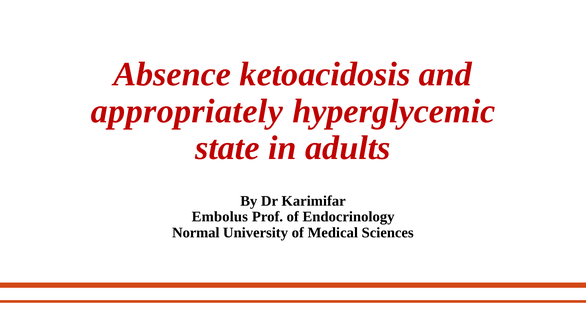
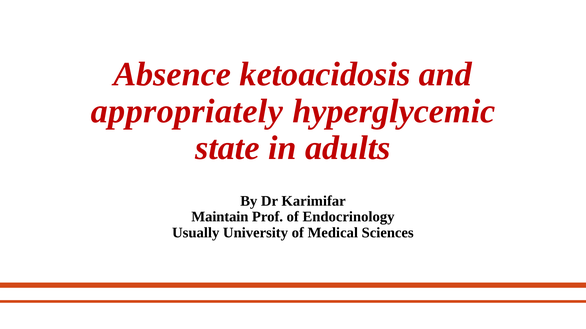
Embolus: Embolus -> Maintain
Normal: Normal -> Usually
